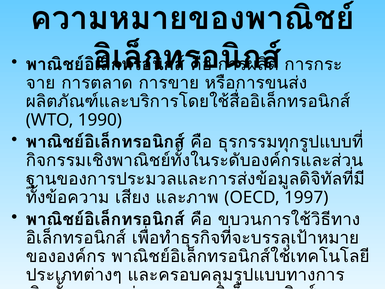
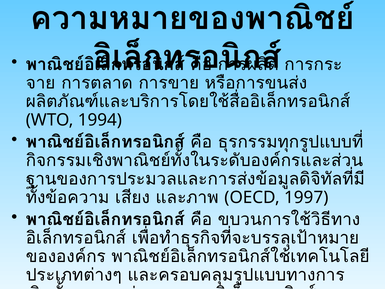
1990: 1990 -> 1994
